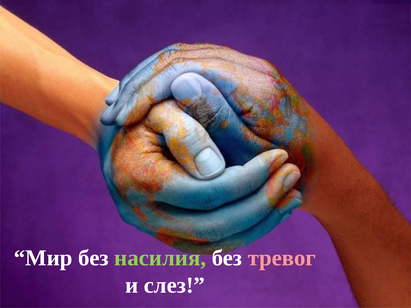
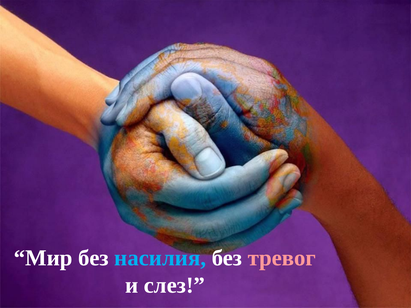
насилия colour: light green -> light blue
